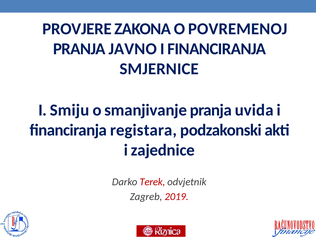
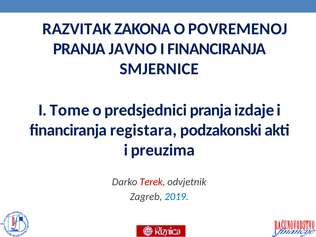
PROVJERE: PROVJERE -> RAZVITAK
Smiju: Smiju -> Tome
smanjivanje: smanjivanje -> predsjednici
uvida: uvida -> izdaje
zajednice: zajednice -> preuzima
2019 colour: red -> blue
